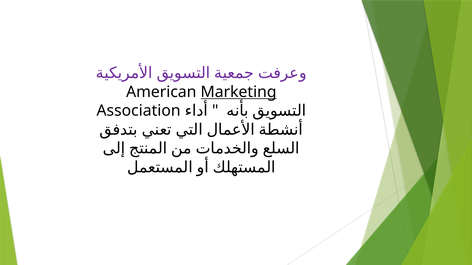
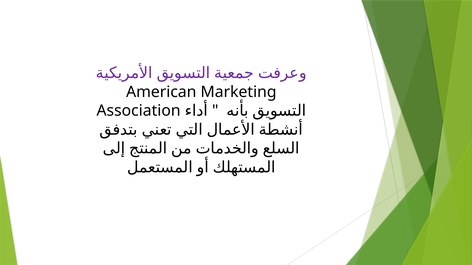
Marketing underline: present -> none
